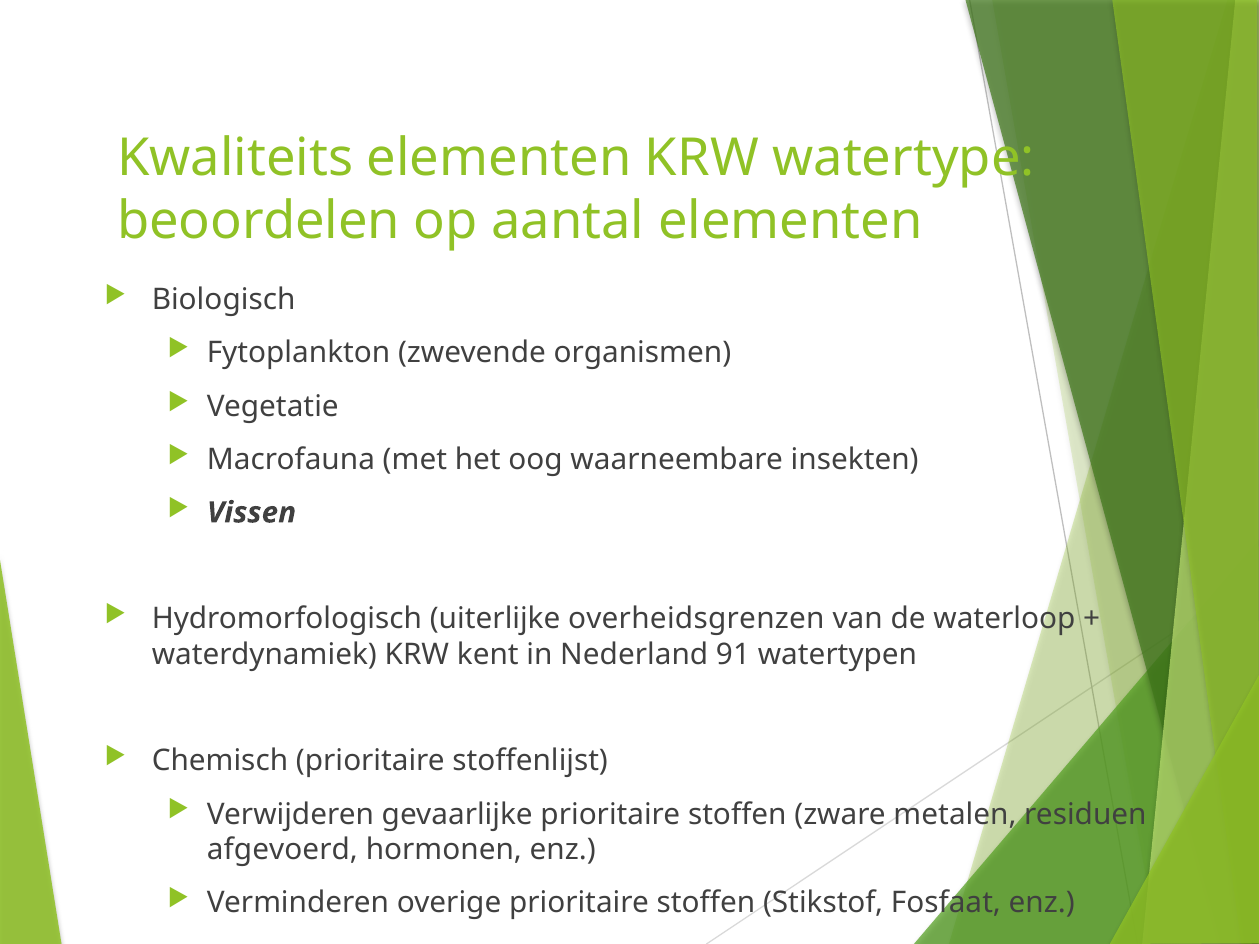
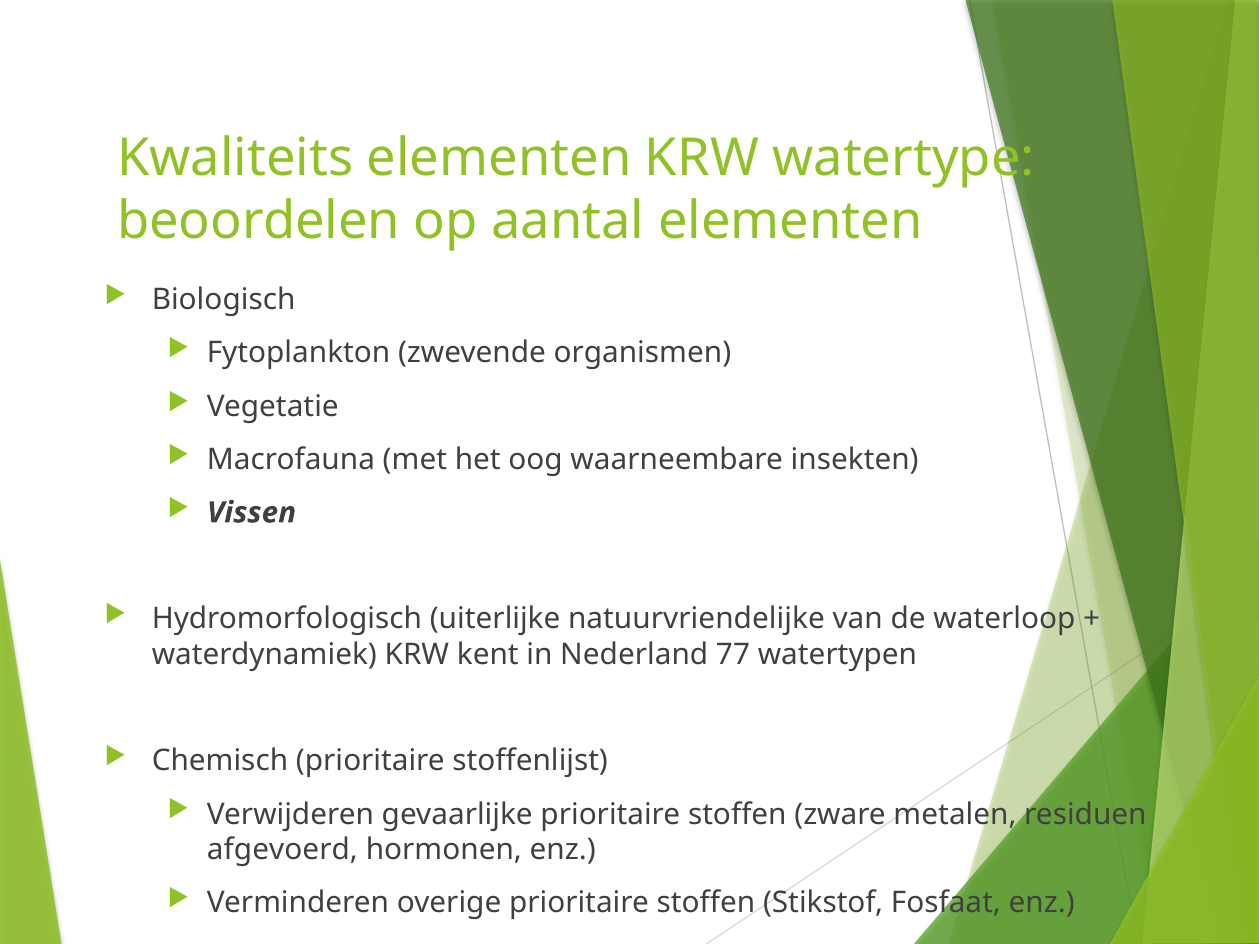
overheidsgrenzen: overheidsgrenzen -> natuurvriendelijke
91: 91 -> 77
